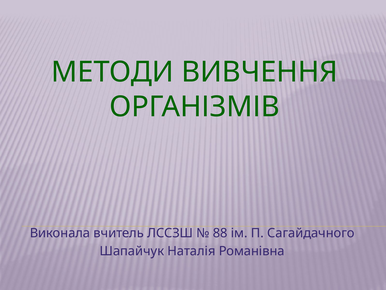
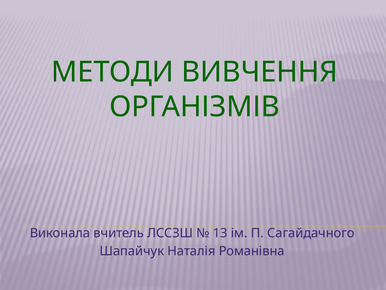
88: 88 -> 13
